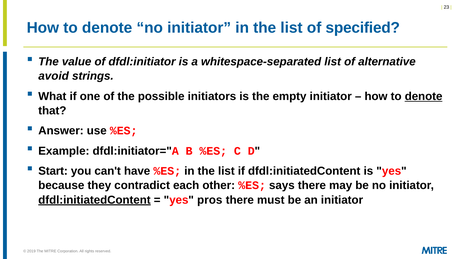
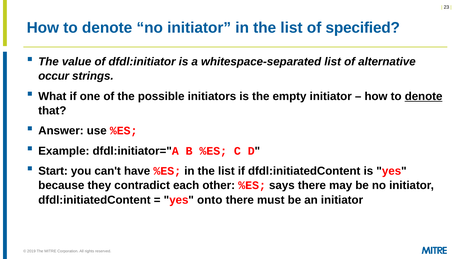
avoid: avoid -> occur
dfdl:initiatedContent at (94, 200) underline: present -> none
pros: pros -> onto
